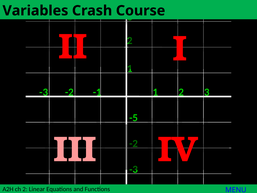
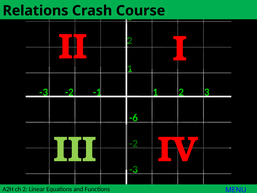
Variables: Variables -> Relations
-5: -5 -> -6
III colour: pink -> light green
